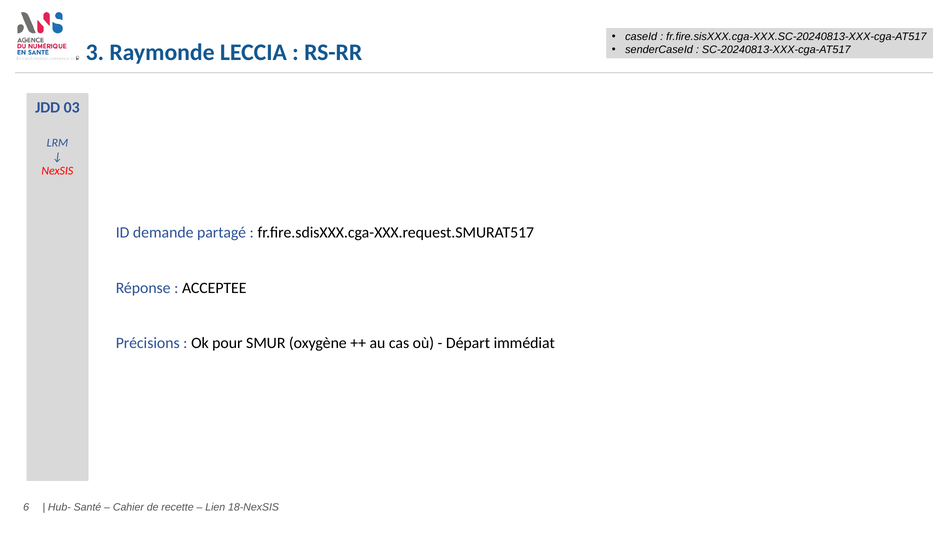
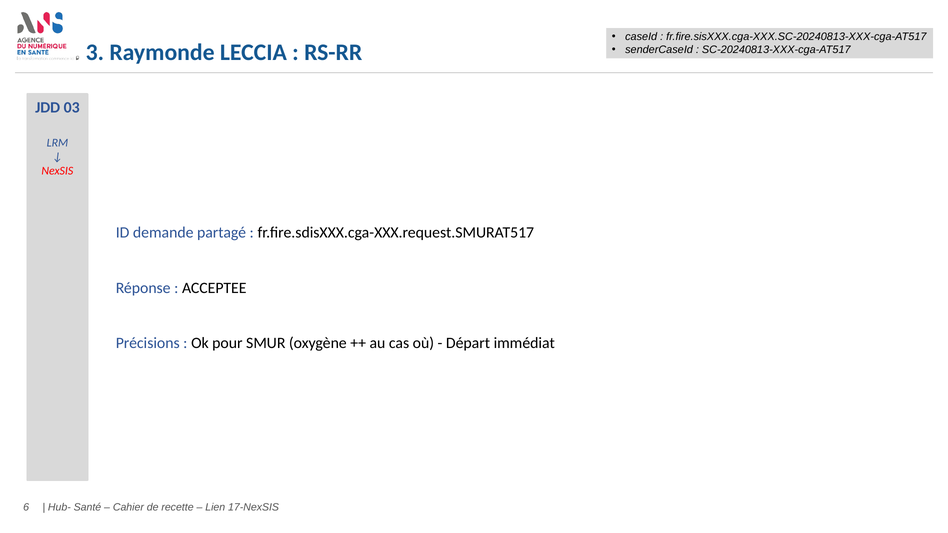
18-NexSIS: 18-NexSIS -> 17-NexSIS
